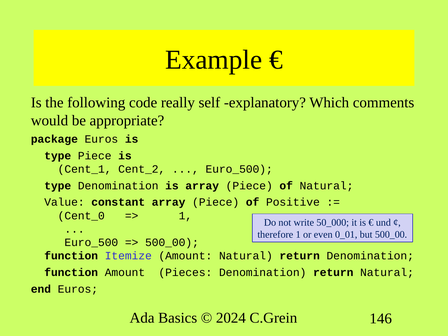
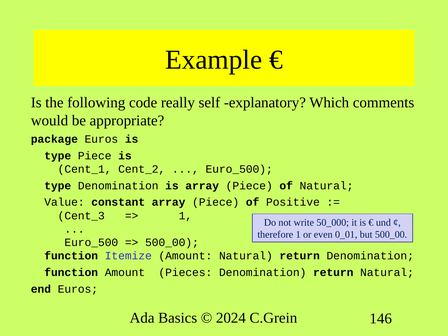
Cent_0: Cent_0 -> Cent_3
